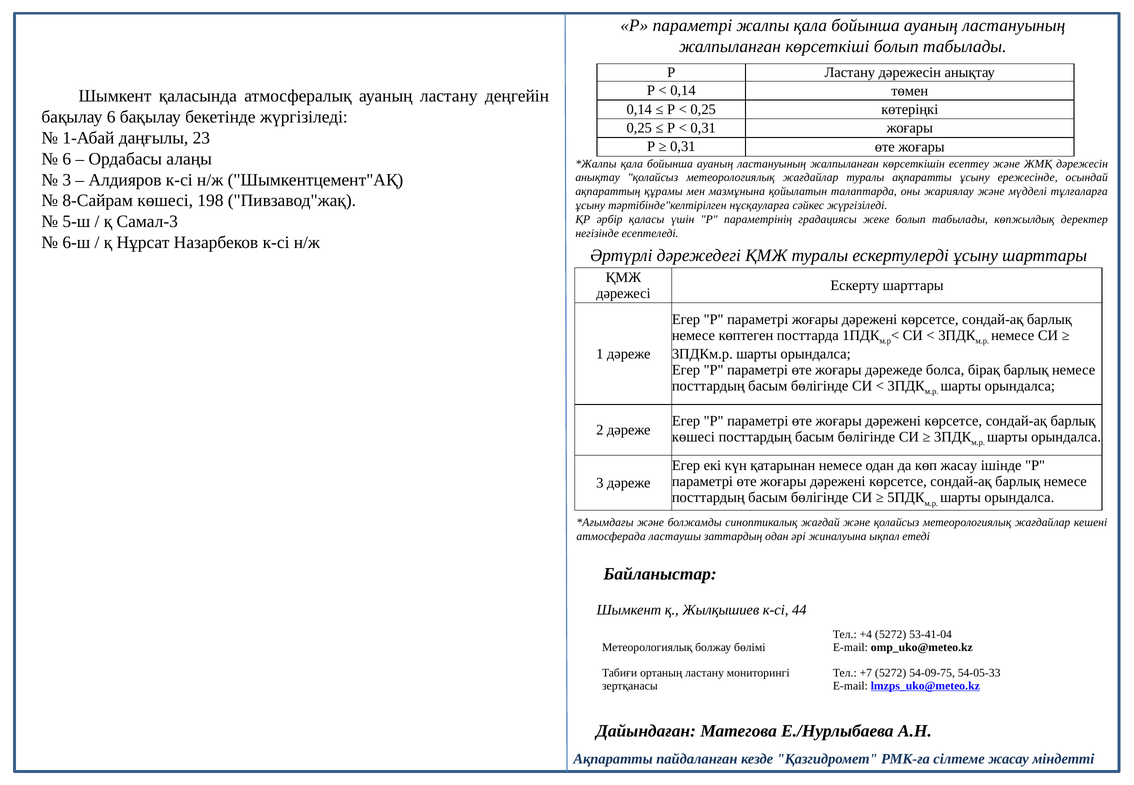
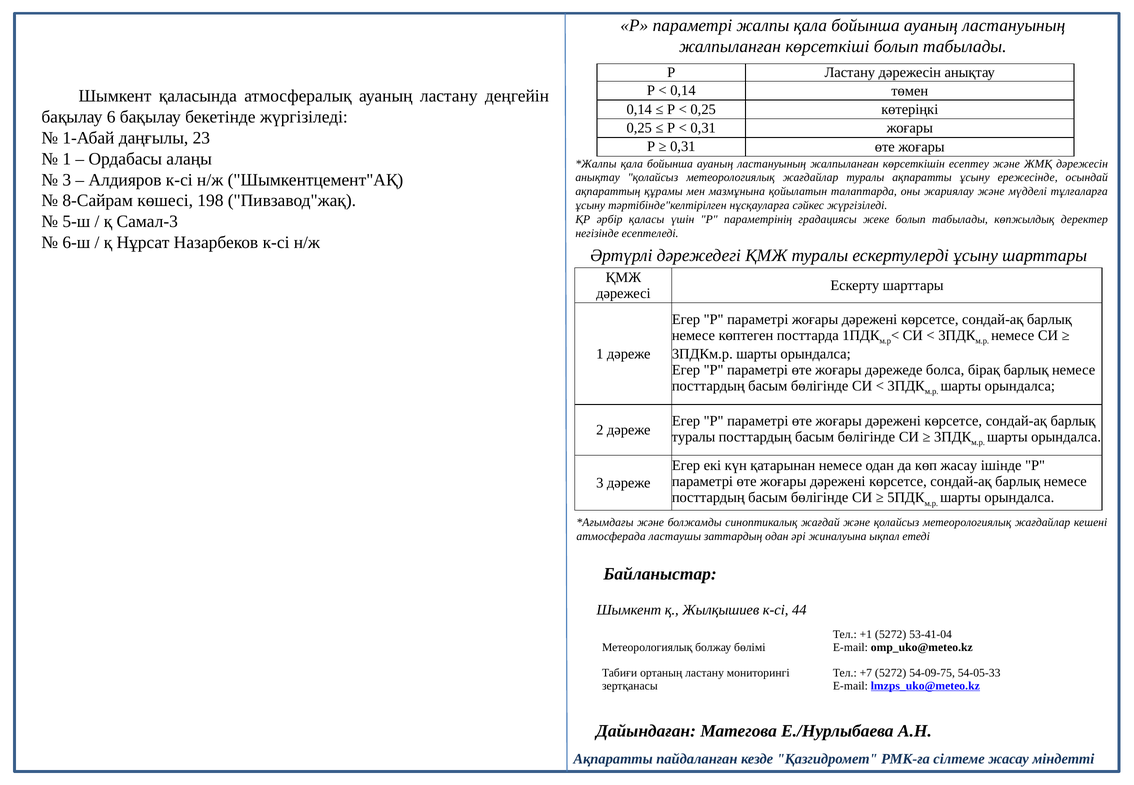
6 at (67, 159): 6 -> 1
көшесі at (693, 437): көшесі -> туралы
+4: +4 -> +1
